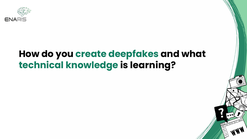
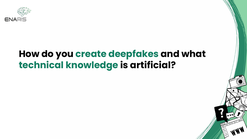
learning: learning -> artificial
